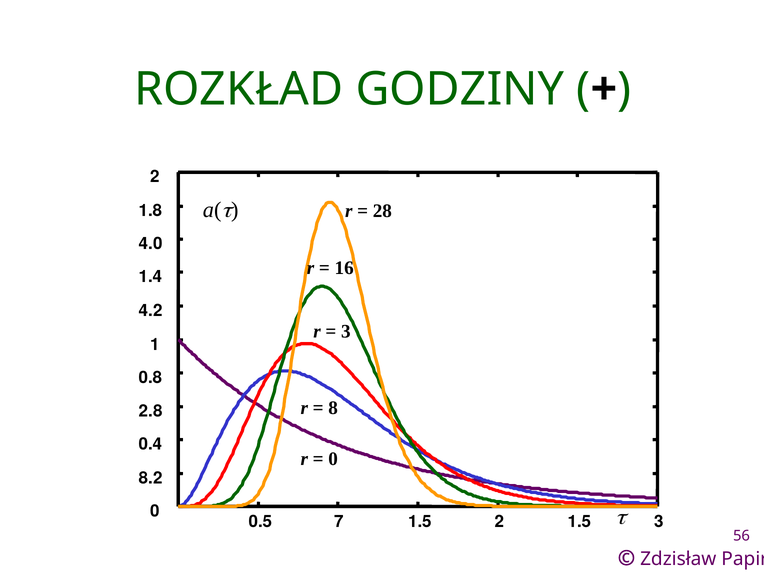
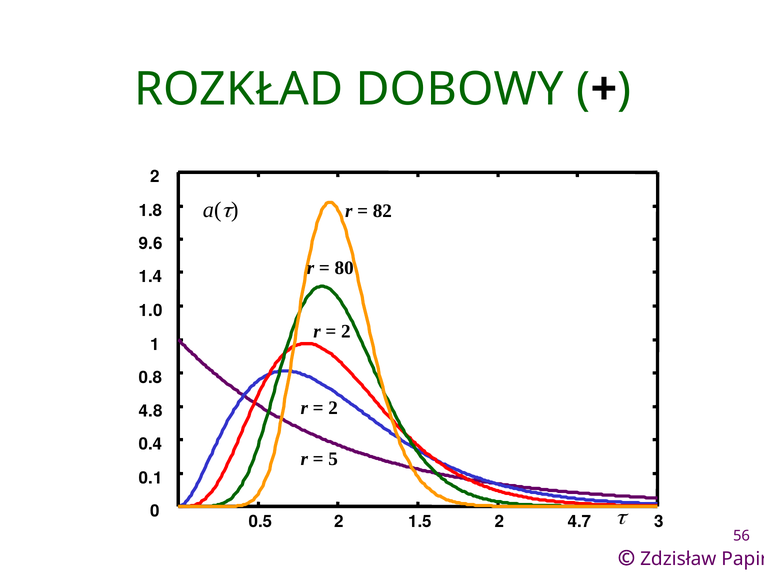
GODZINY: GODZINY -> DOBOWY
28: 28 -> 82
4.0: 4.0 -> 9.6
16: 16 -> 80
4.2: 4.2 -> 1.0
3 at (346, 332): 3 -> 2
8 at (333, 408): 8 -> 2
2.8: 2.8 -> 4.8
0 at (333, 459): 0 -> 5
8.2: 8.2 -> 0.1
0.5 7: 7 -> 2
2 1.5: 1.5 -> 4.7
